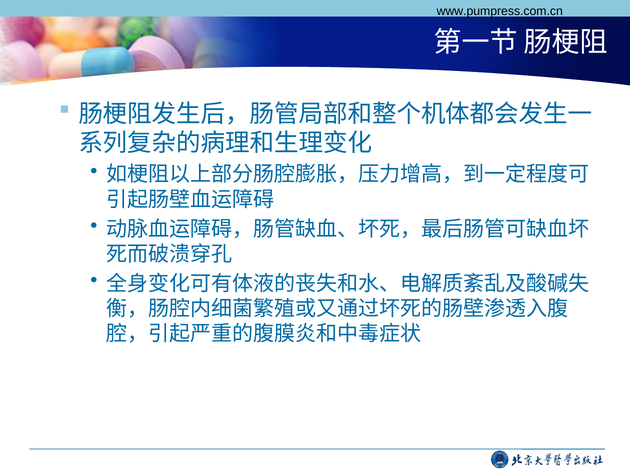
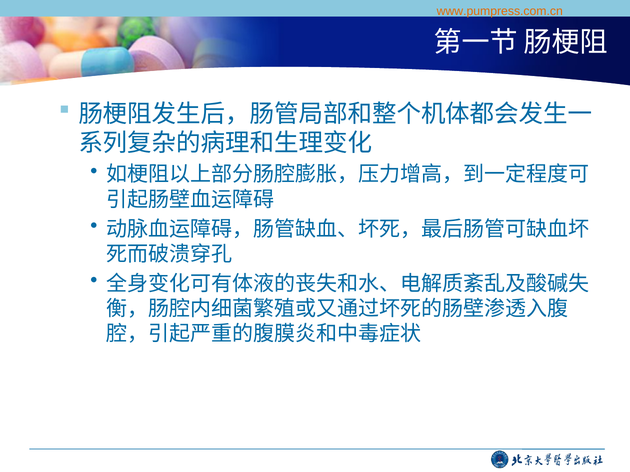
www.pumpress.com.cn colour: black -> orange
